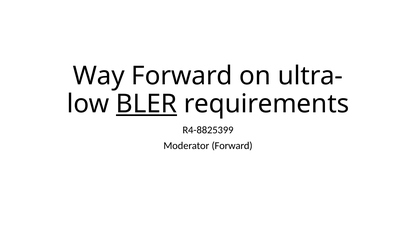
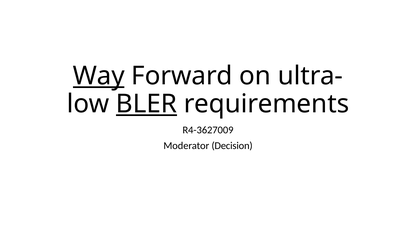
Way underline: none -> present
R4-8825399: R4-8825399 -> R4-3627009
Moderator Forward: Forward -> Decision
